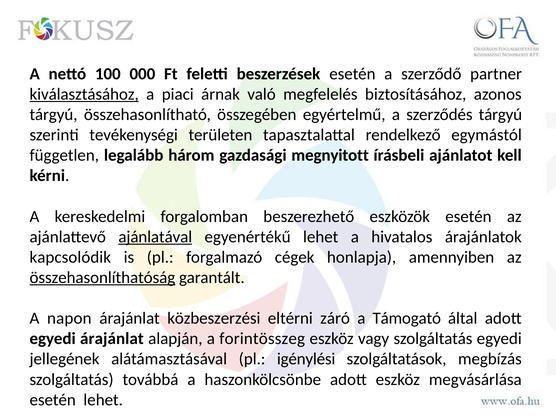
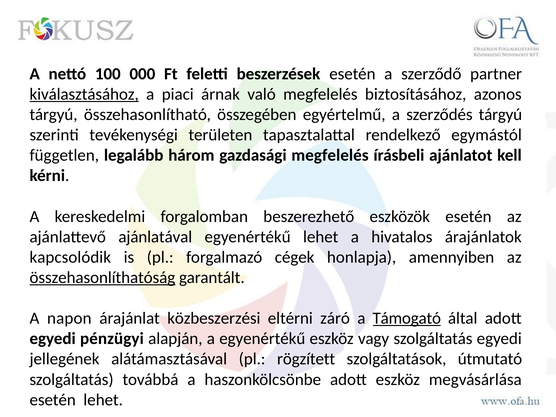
gazdasági megnyitott: megnyitott -> megfelelés
ajánlatával underline: present -> none
Támogató underline: none -> present
egyedi árajánlat: árajánlat -> pénzügyi
a forintösszeg: forintösszeg -> egyenértékű
igénylési: igénylési -> rögzített
megbízás: megbízás -> útmutató
